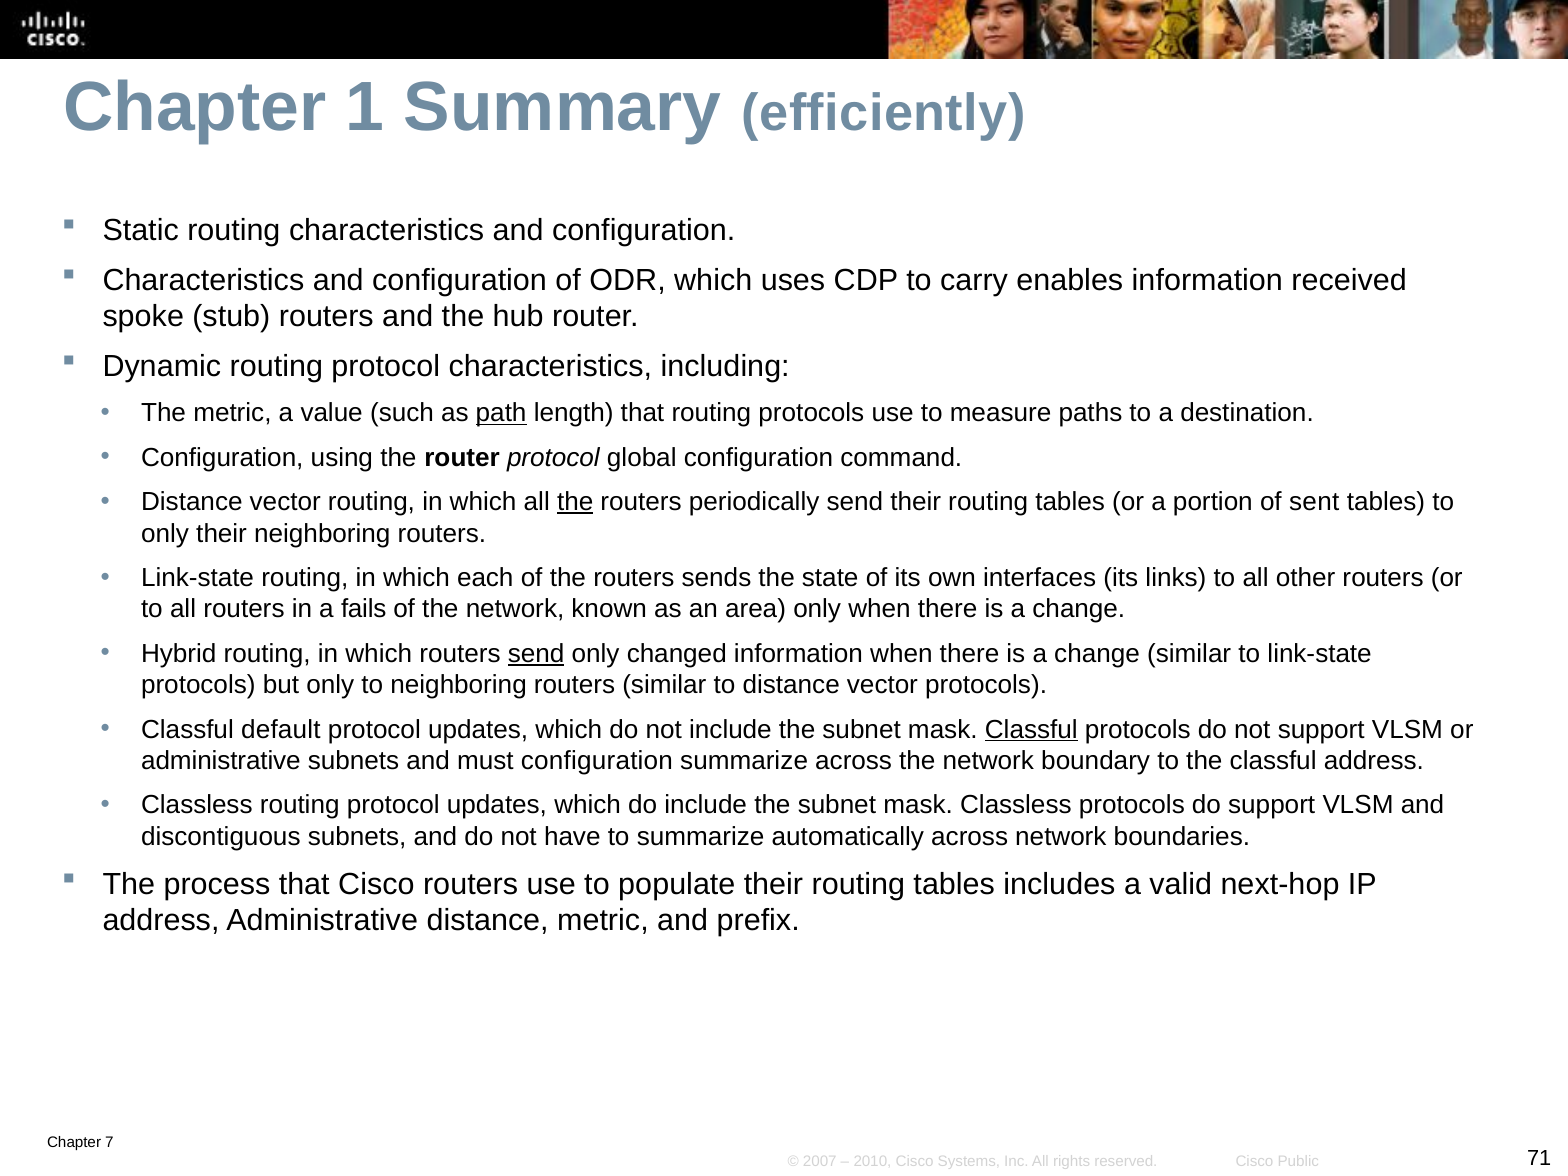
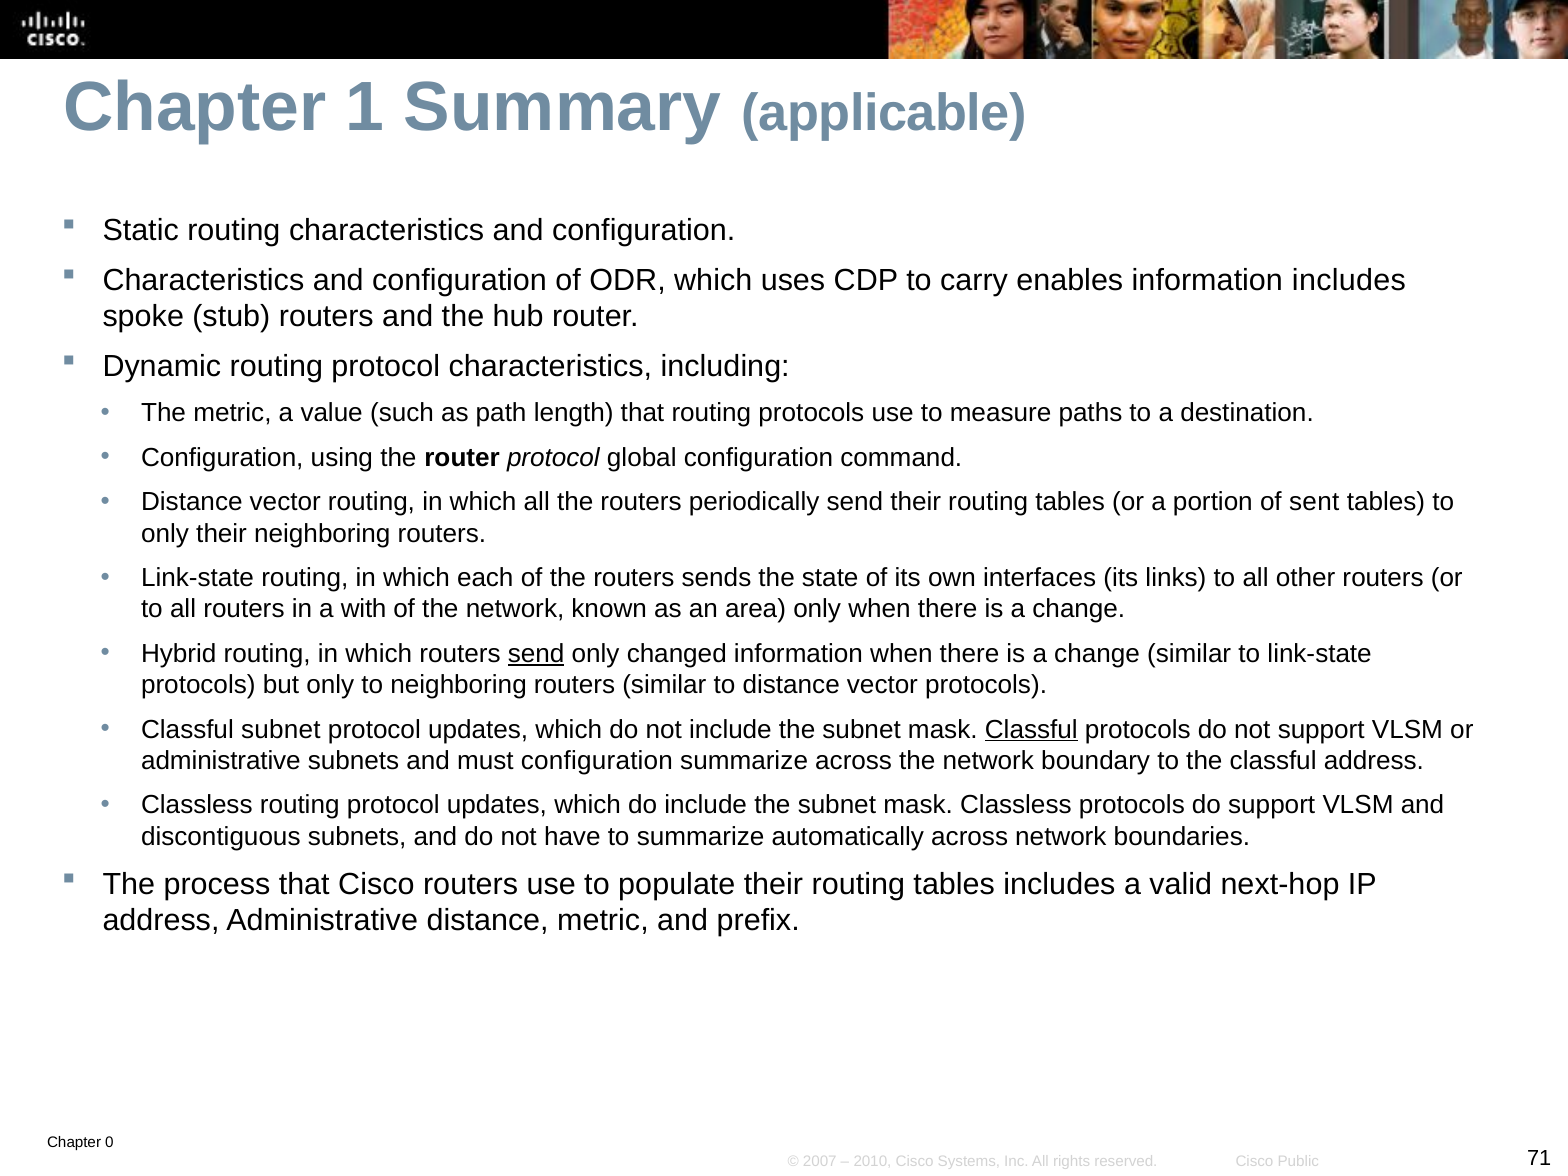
efficiently: efficiently -> applicable
information received: received -> includes
path underline: present -> none
the at (575, 502) underline: present -> none
fails: fails -> with
Classful default: default -> subnet
7: 7 -> 0
